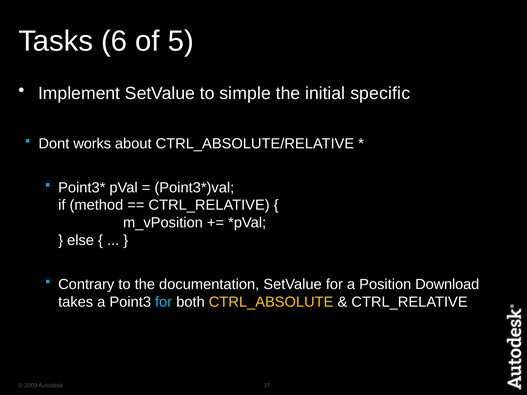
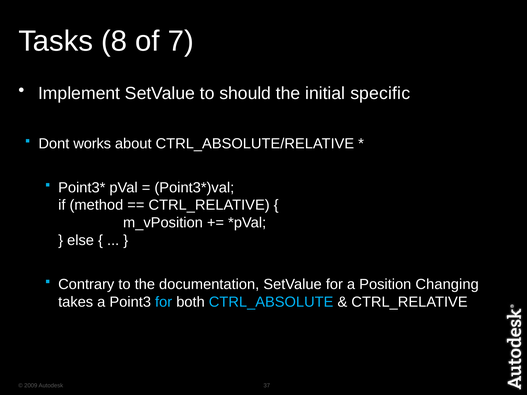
6: 6 -> 8
5: 5 -> 7
simple: simple -> should
Download: Download -> Changing
CTRL_ABSOLUTE colour: yellow -> light blue
